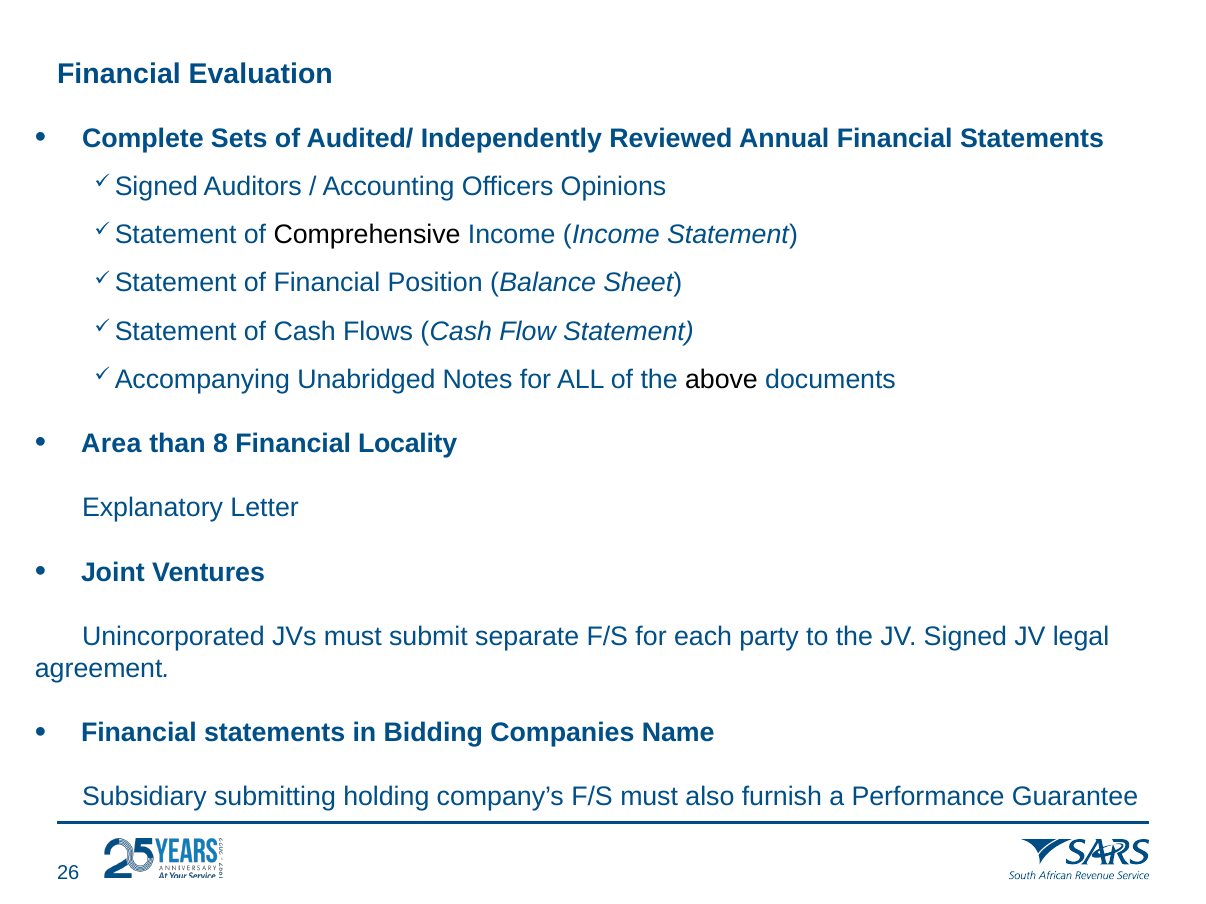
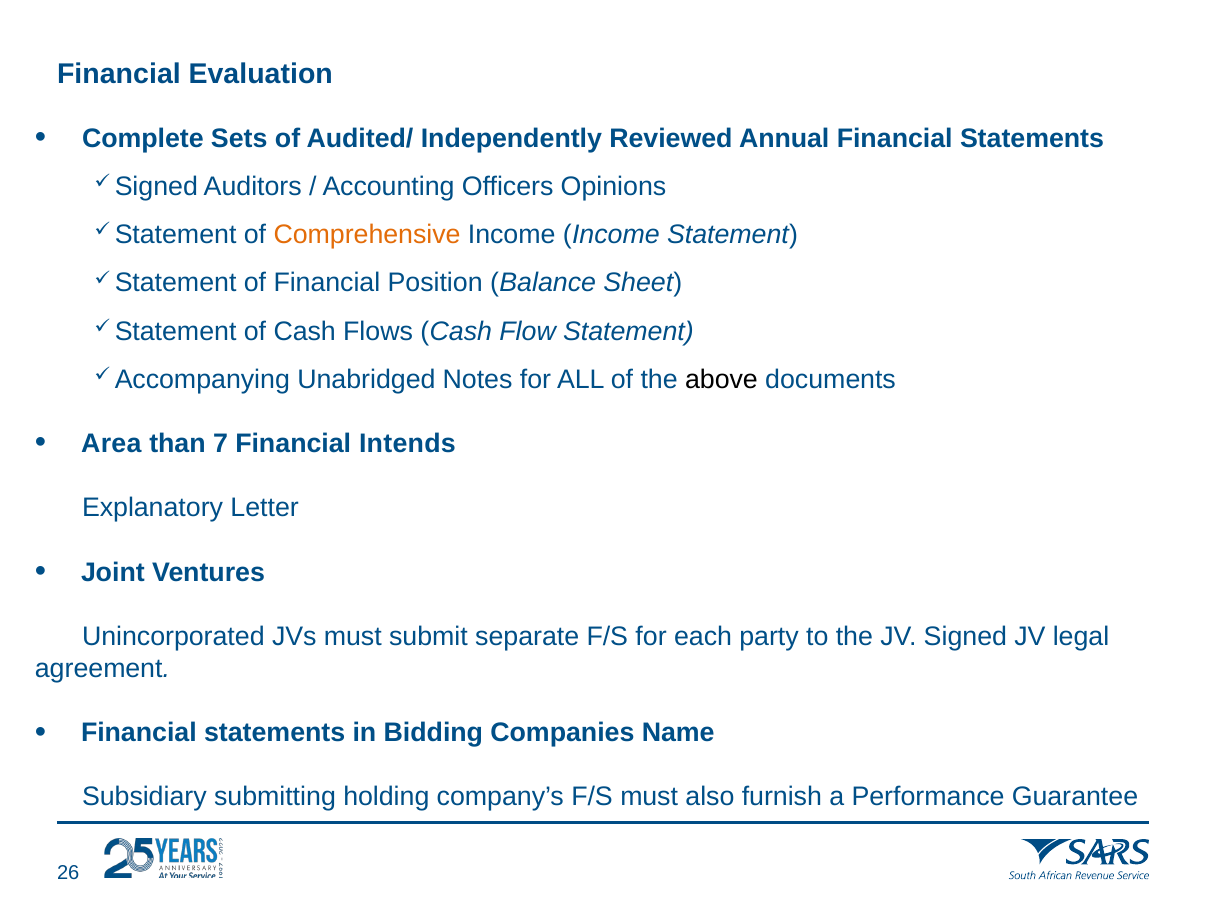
Comprehensive colour: black -> orange
8: 8 -> 7
Locality: Locality -> Intends
